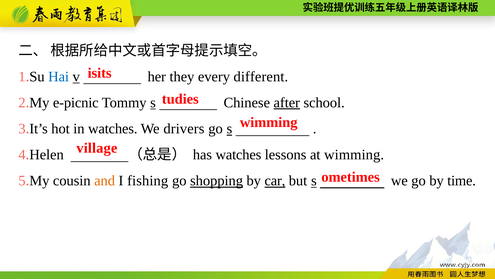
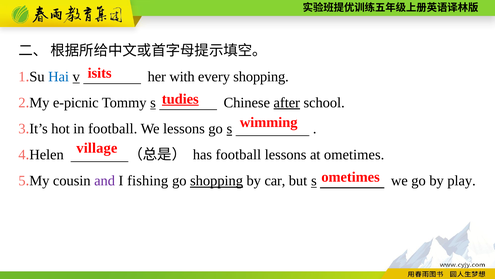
they: they -> with
every different: different -> shopping
tudies underline: none -> present
in watches: watches -> football
We drivers: drivers -> lessons
has watches: watches -> football
at wimming: wimming -> ometimes
and colour: orange -> purple
car underline: present -> none
time: time -> play
